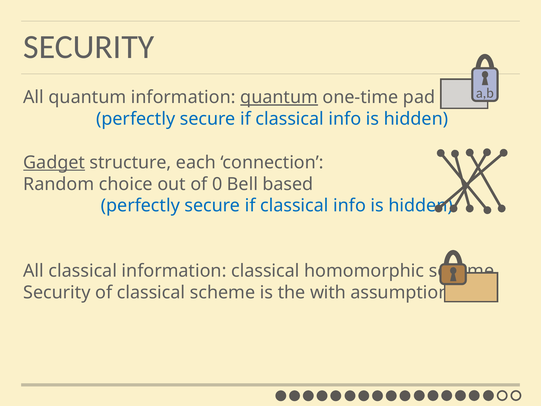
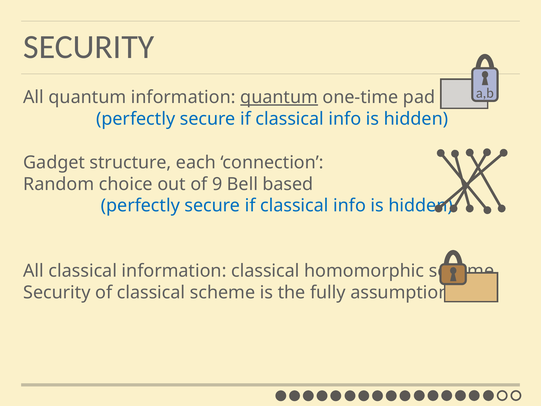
Gadget underline: present -> none
0: 0 -> 9
with: with -> fully
